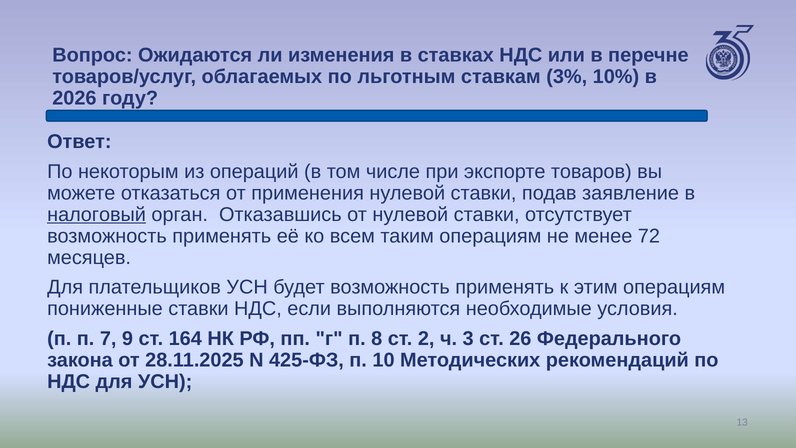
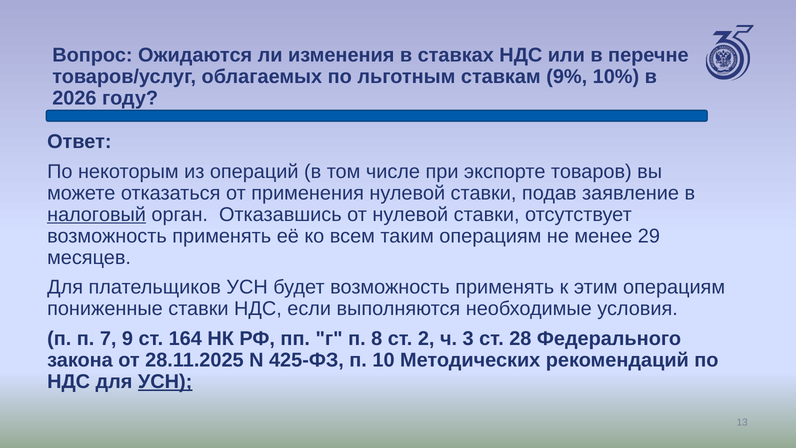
3%: 3% -> 9%
72: 72 -> 29
26: 26 -> 28
УСН at (165, 381) underline: none -> present
